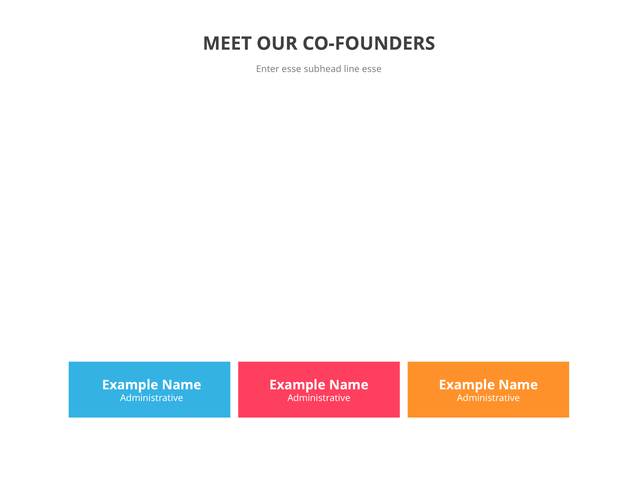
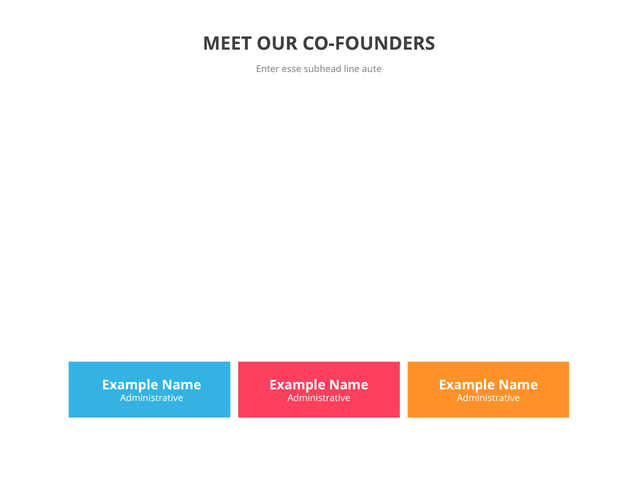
line esse: esse -> aute
